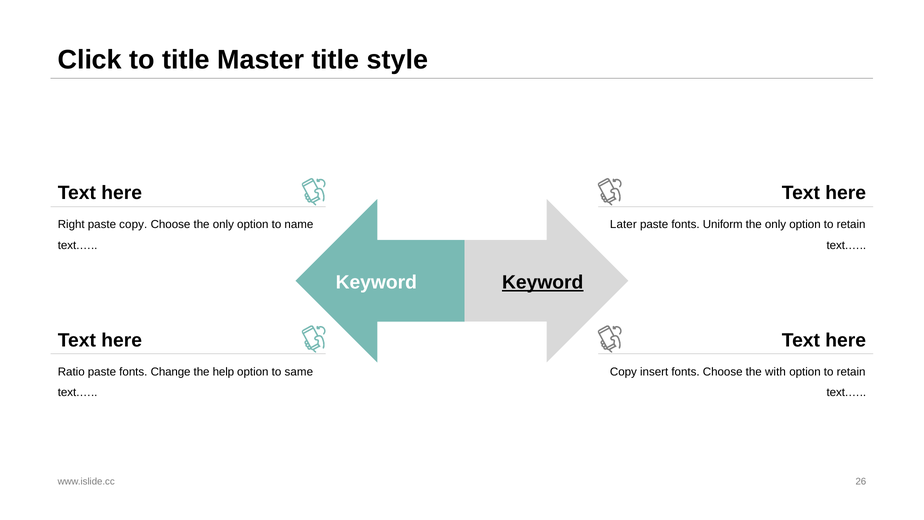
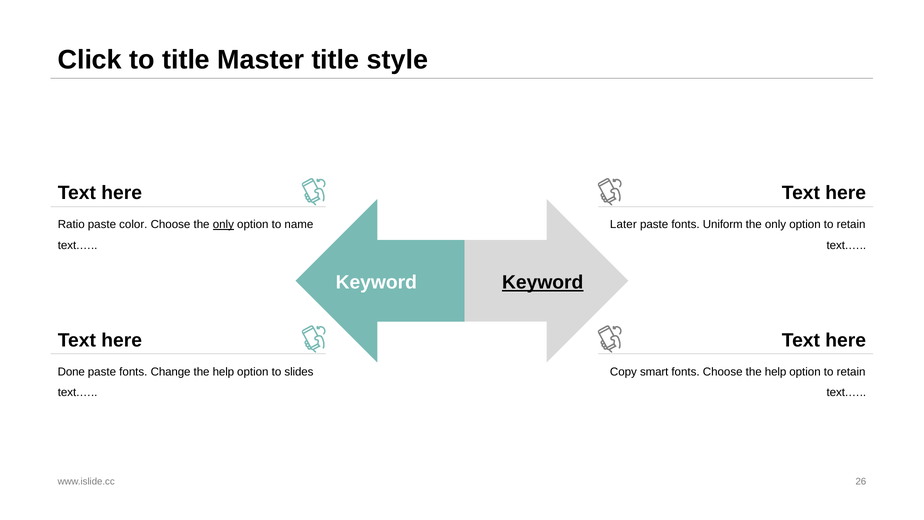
Right: Right -> Ratio
paste copy: copy -> color
only at (223, 224) underline: none -> present
Ratio: Ratio -> Done
same: same -> slides
insert: insert -> smart
Choose the with: with -> help
